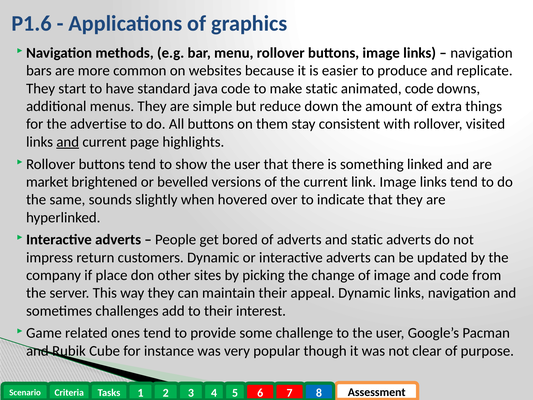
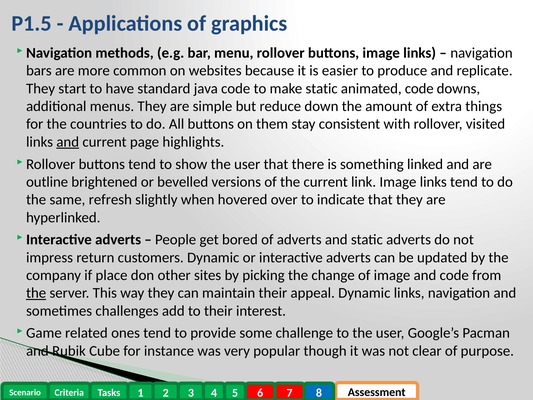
P1.6: P1.6 -> P1.5
advertise: advertise -> countries
market: market -> outline
sounds: sounds -> refresh
the at (36, 293) underline: none -> present
